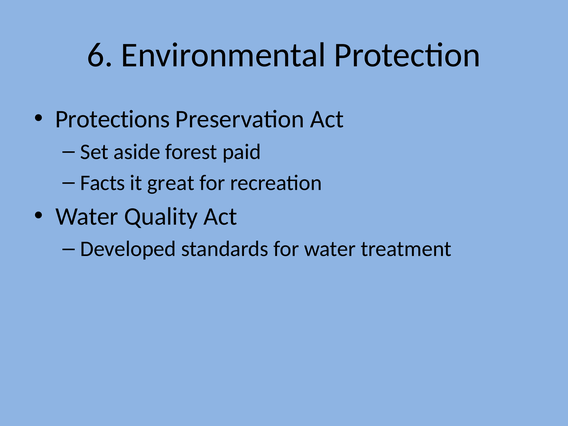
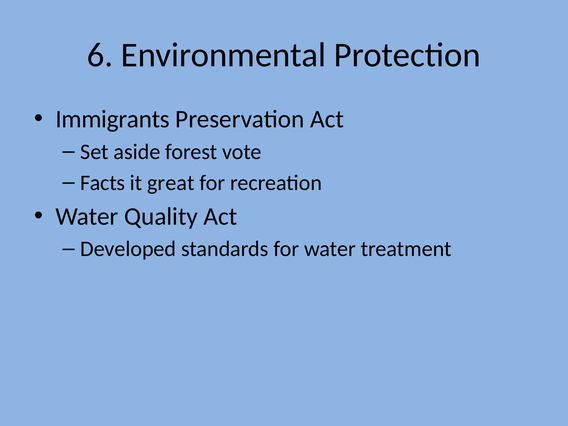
Protections: Protections -> Immigrants
paid: paid -> vote
